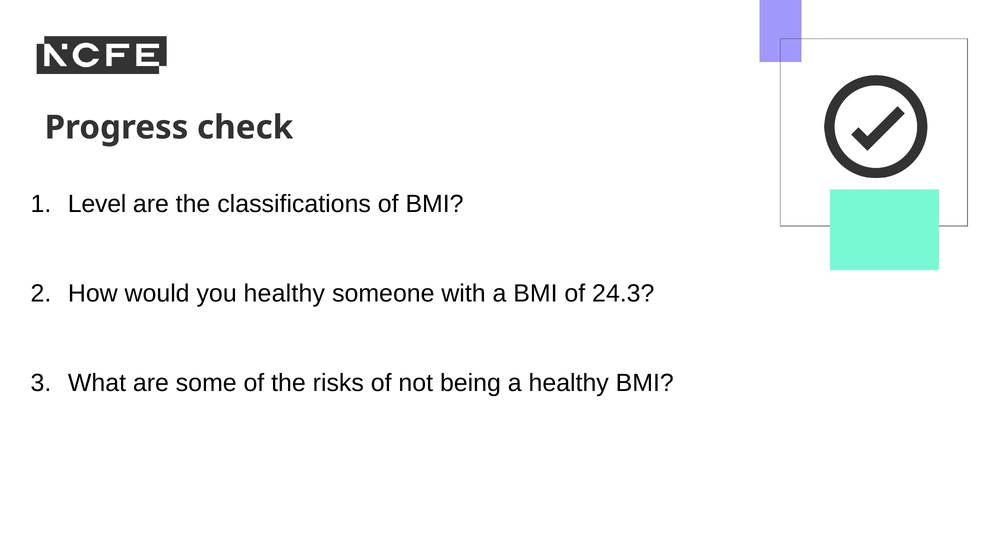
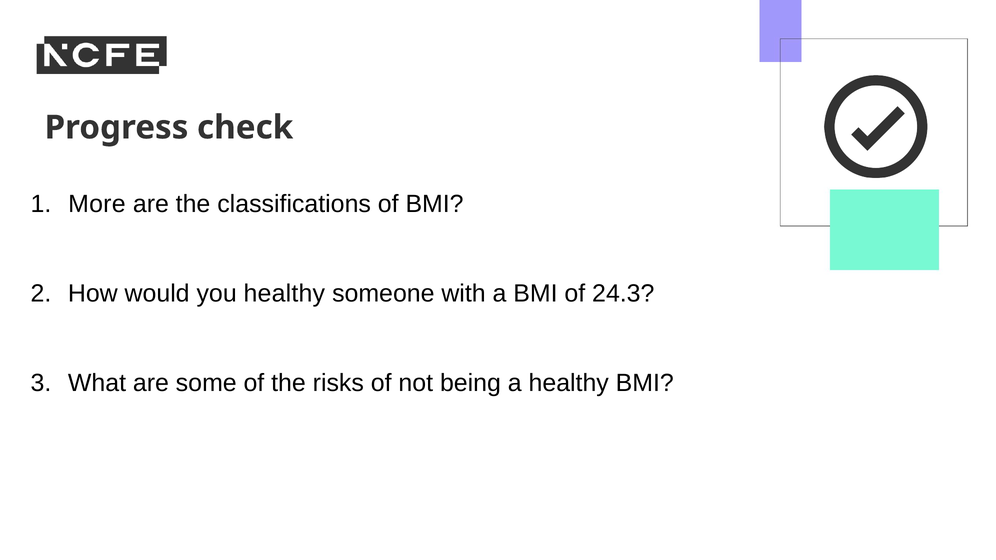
Level: Level -> More
